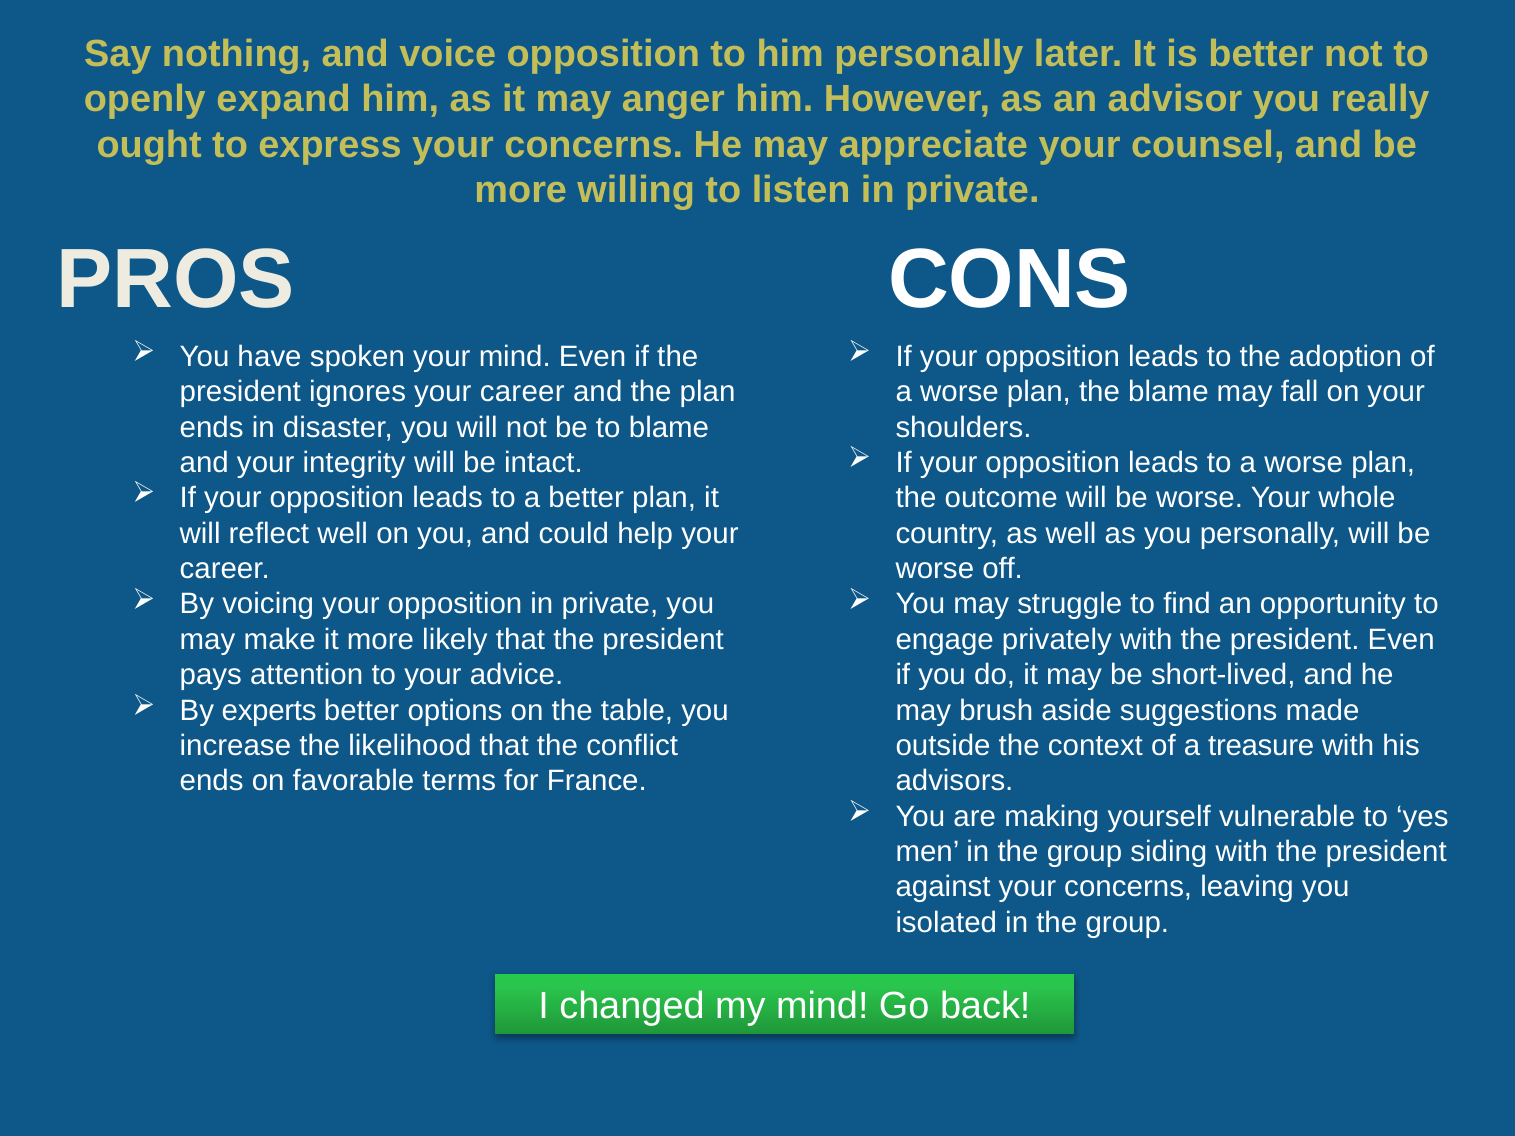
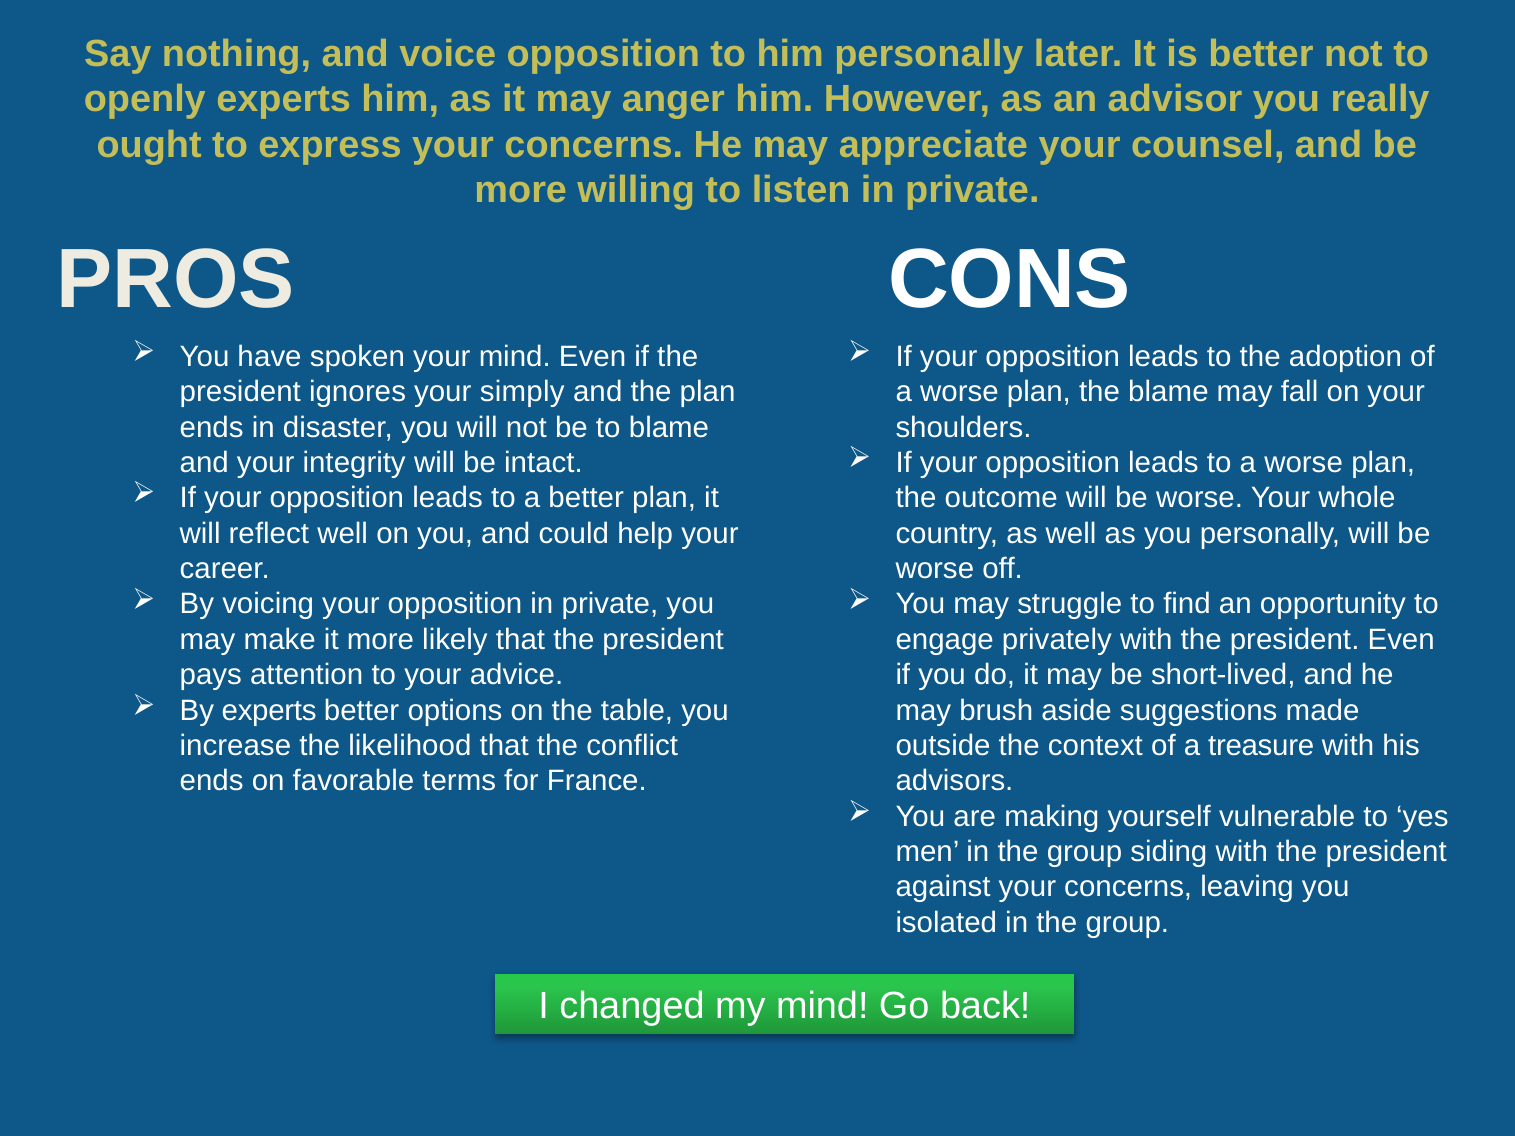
openly expand: expand -> experts
ignores your career: career -> simply
